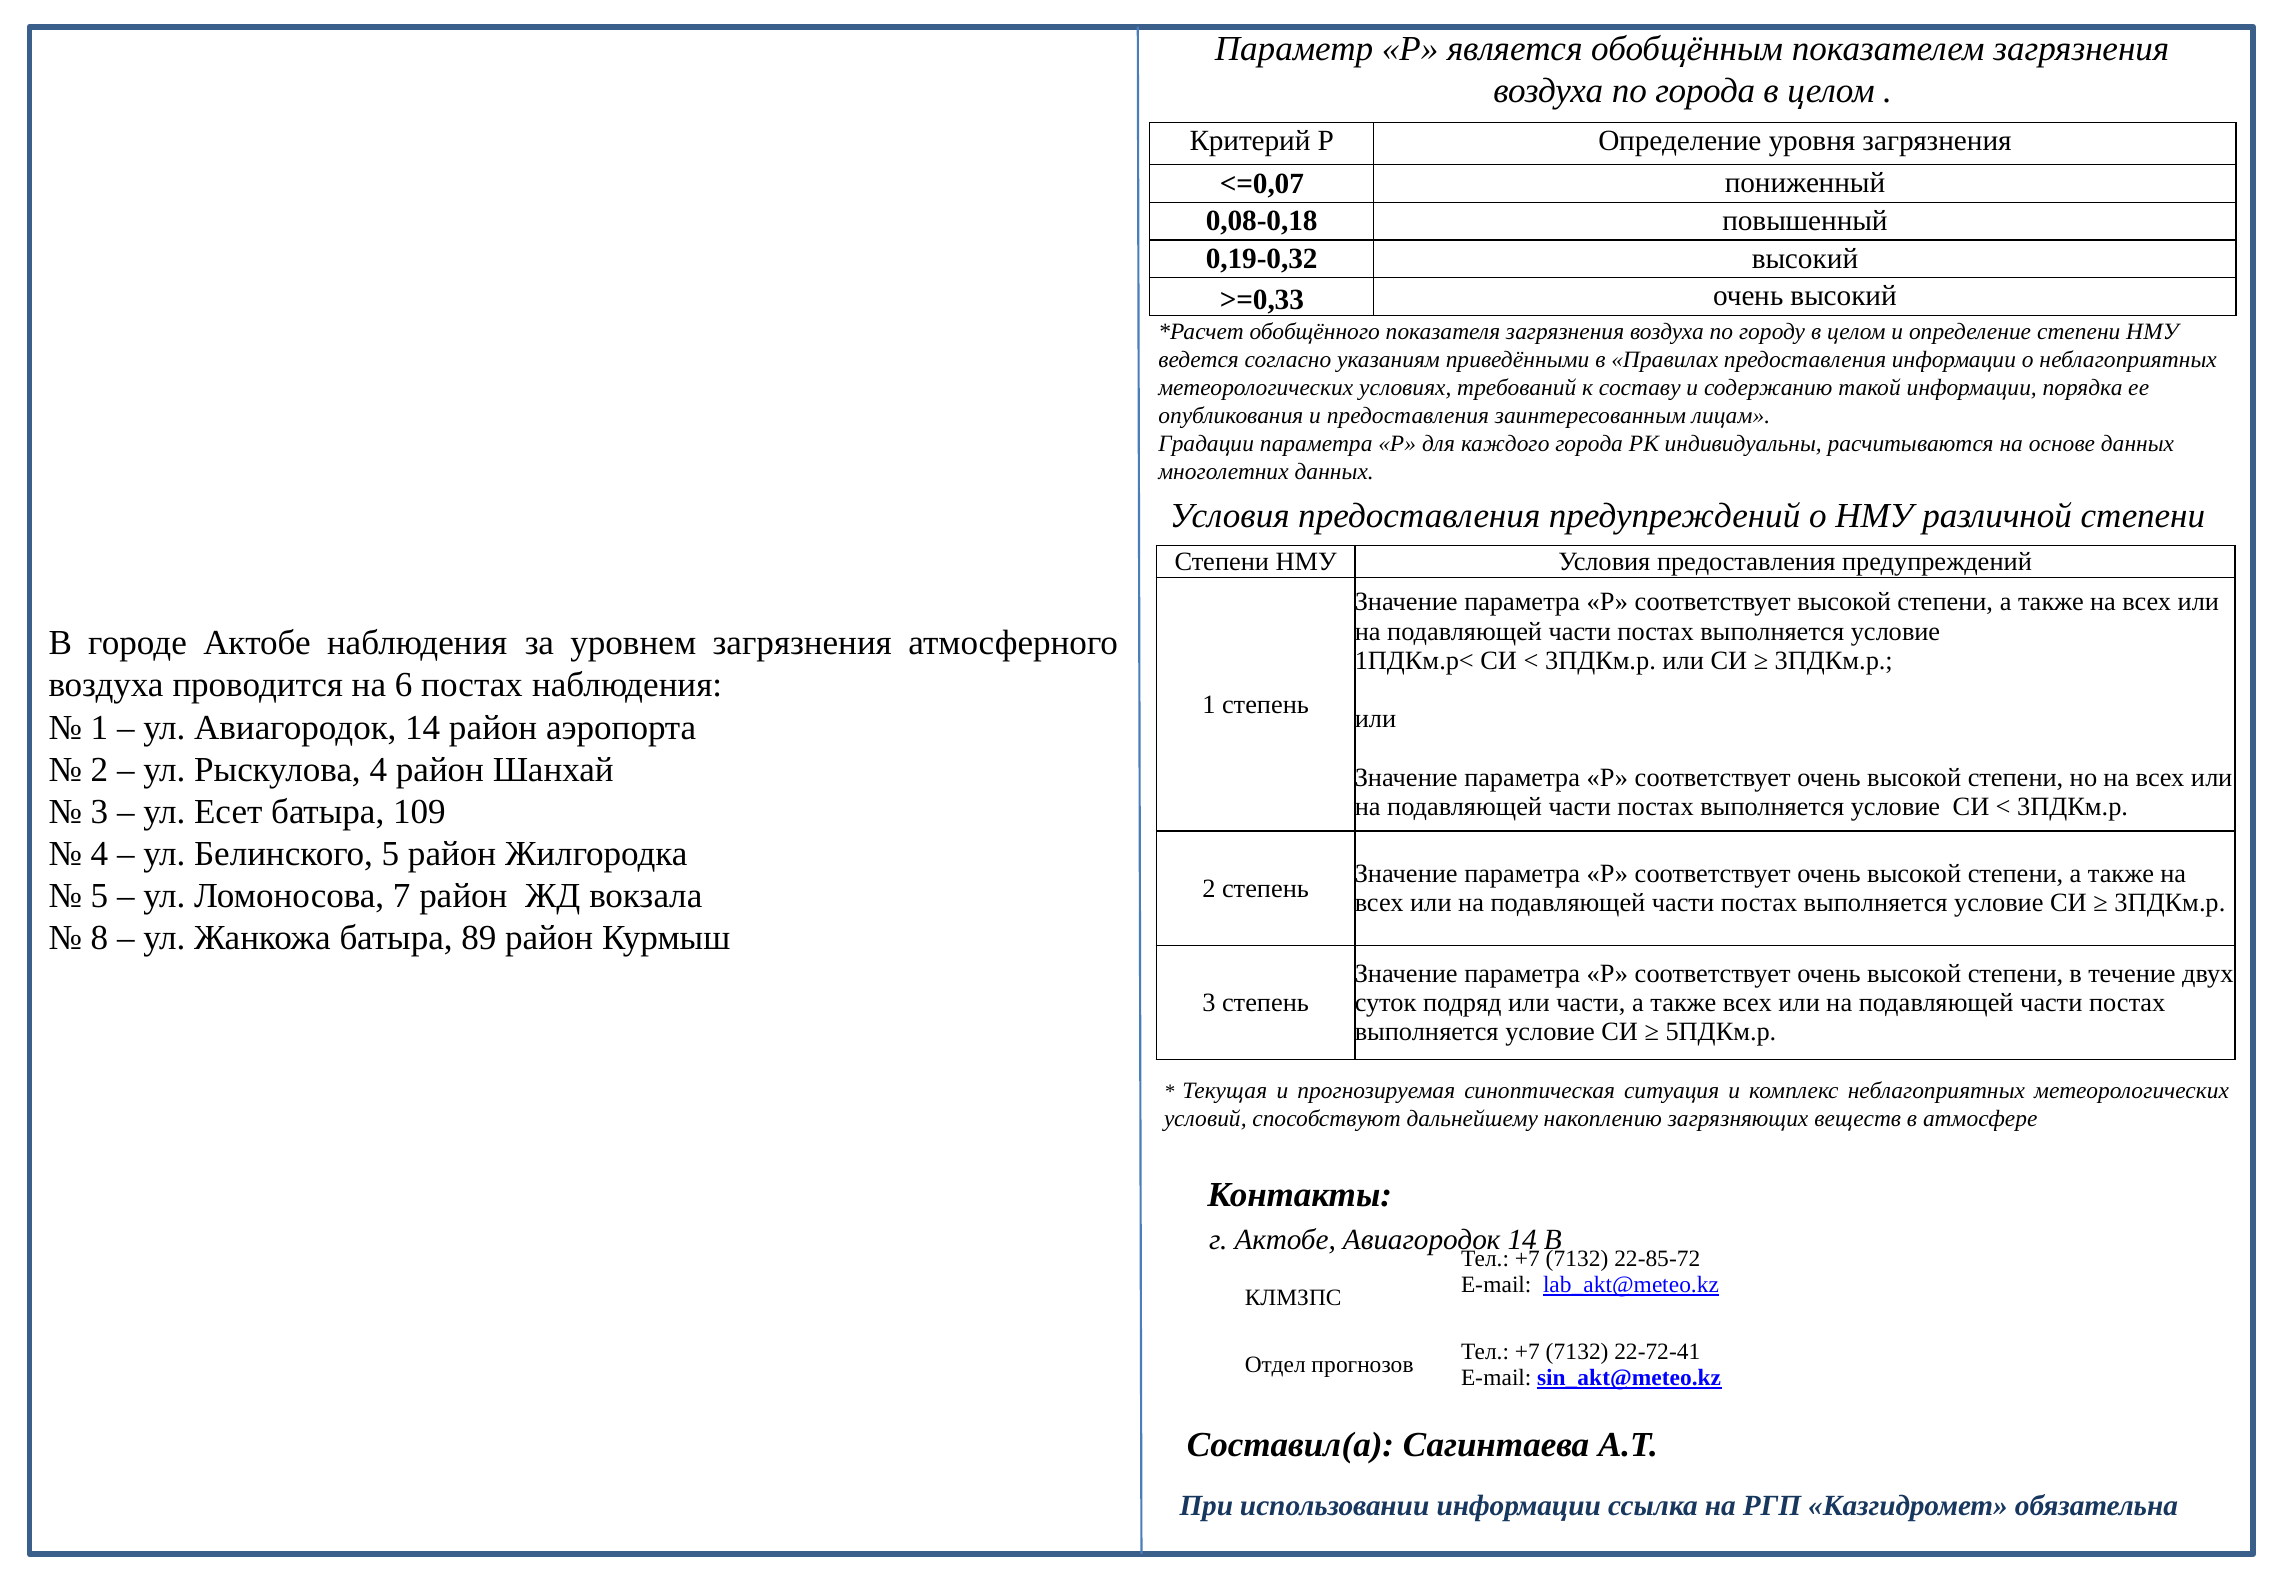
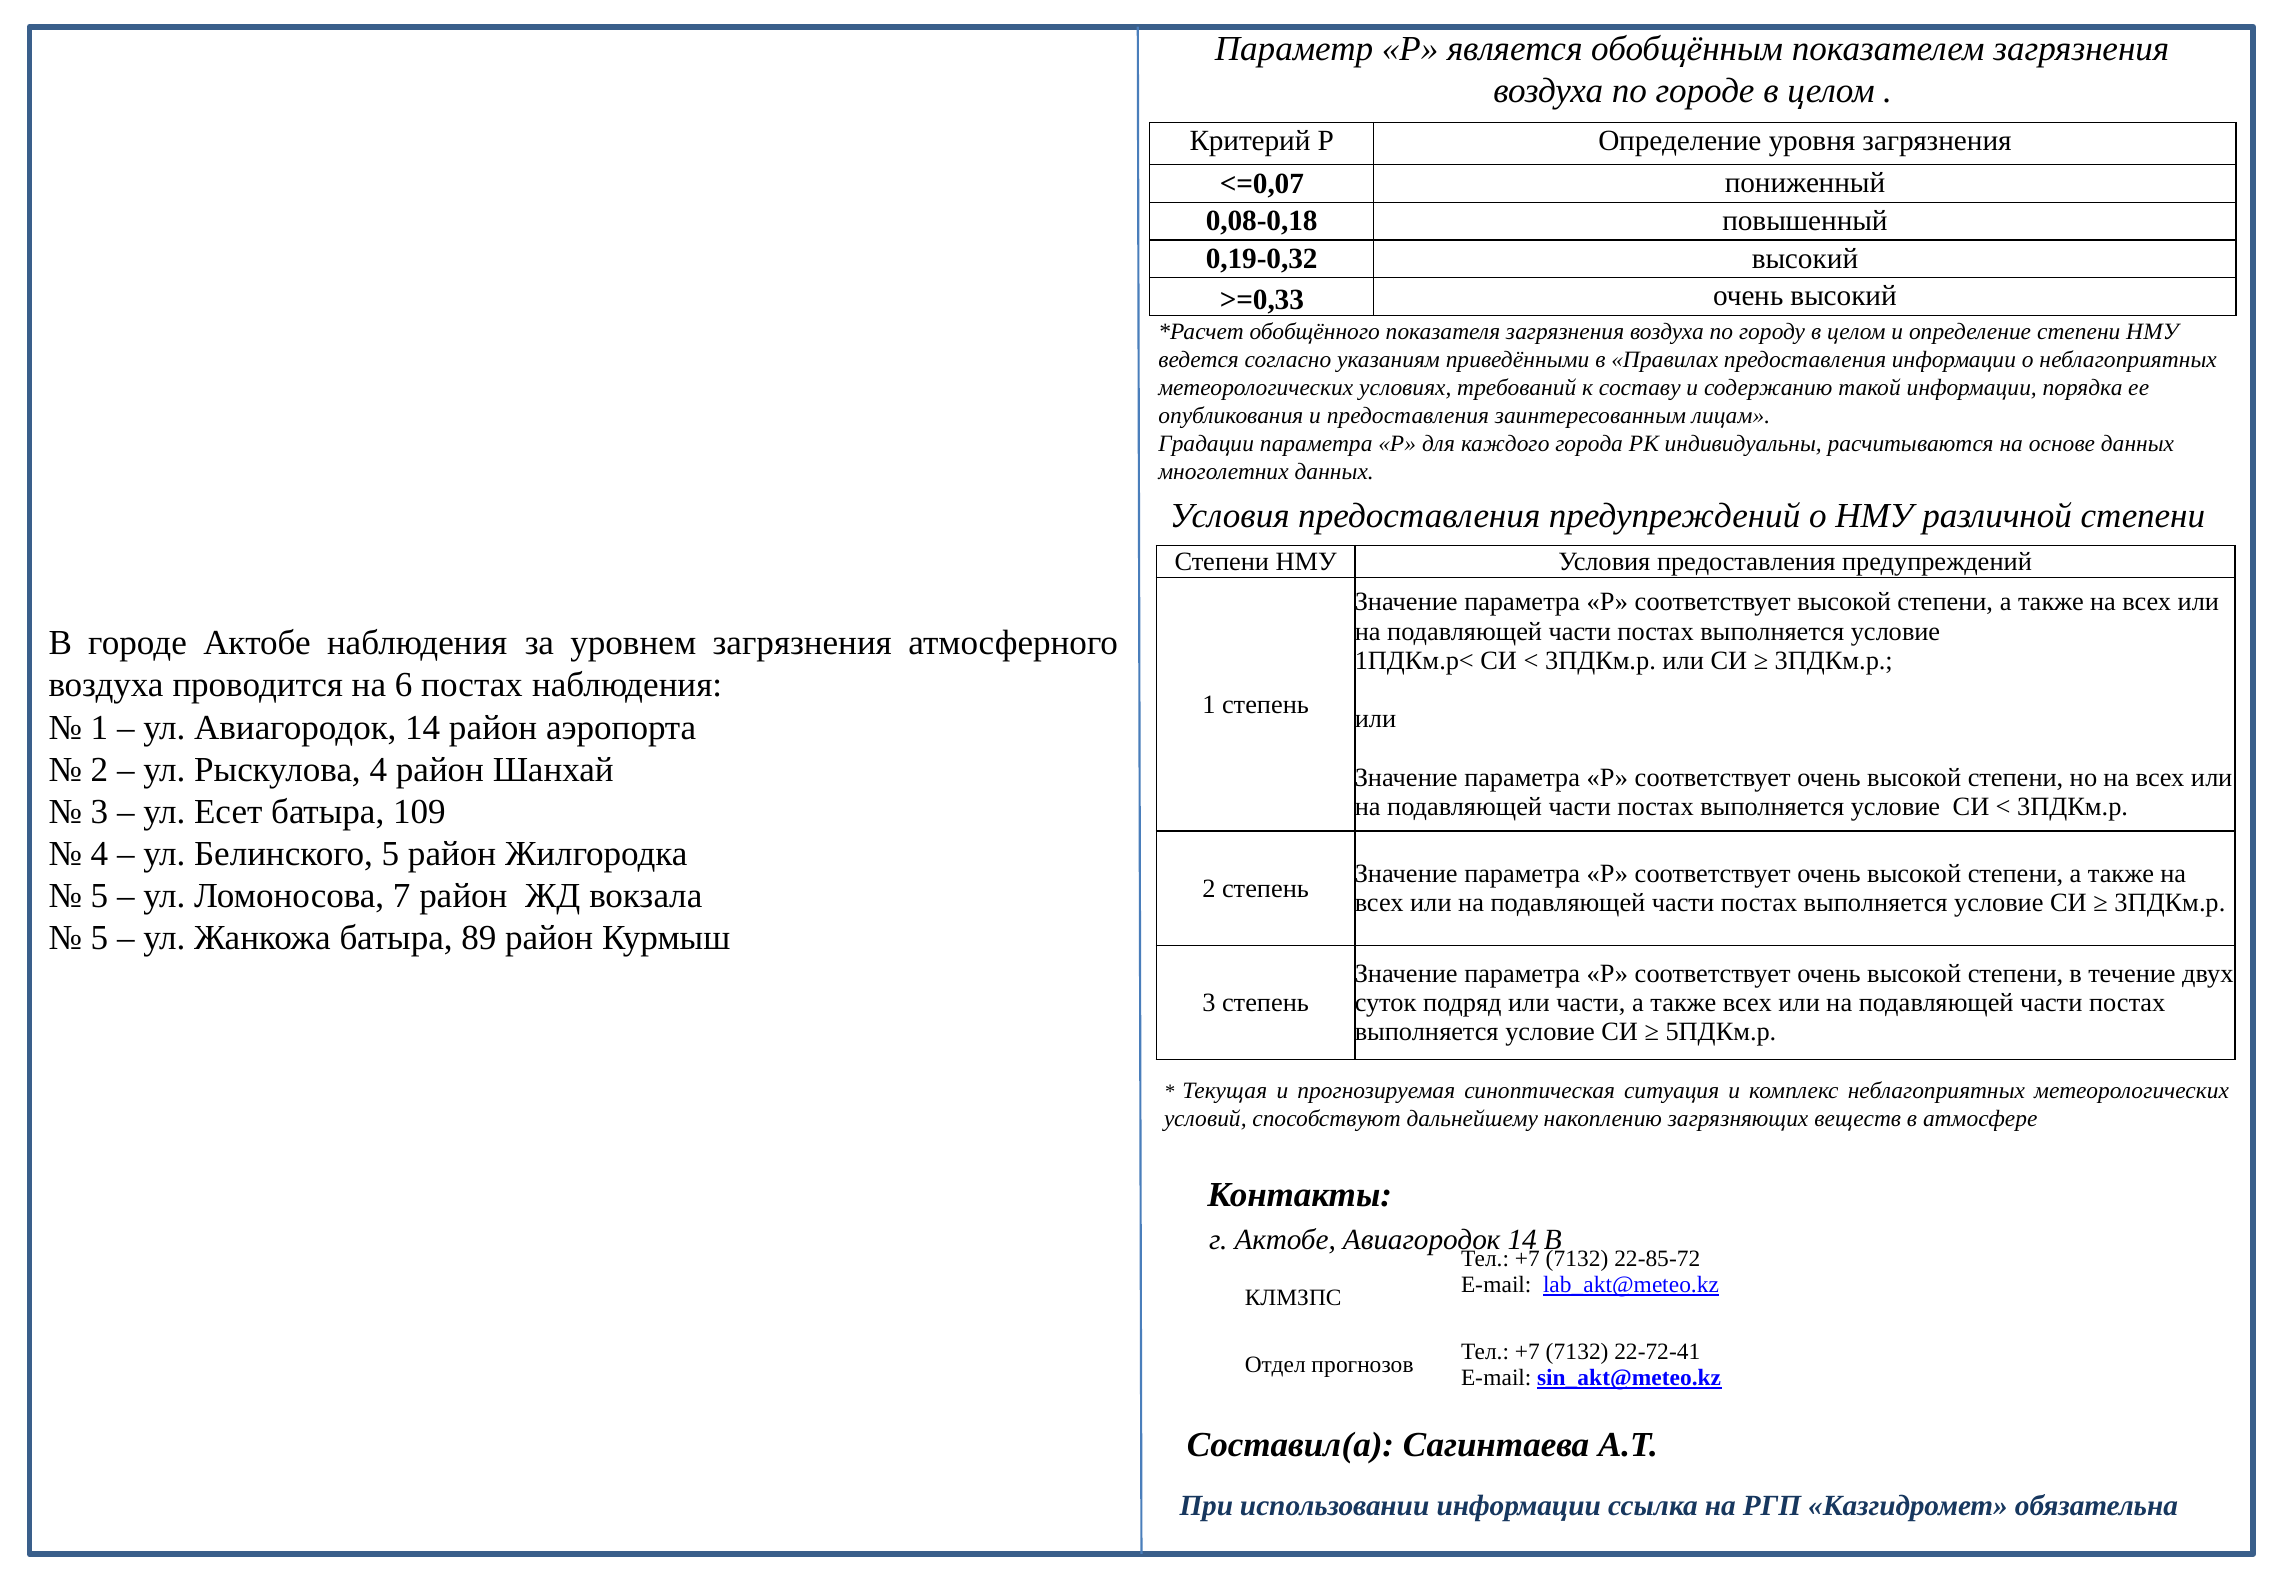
по города: города -> городе
8 at (99, 938): 8 -> 5
